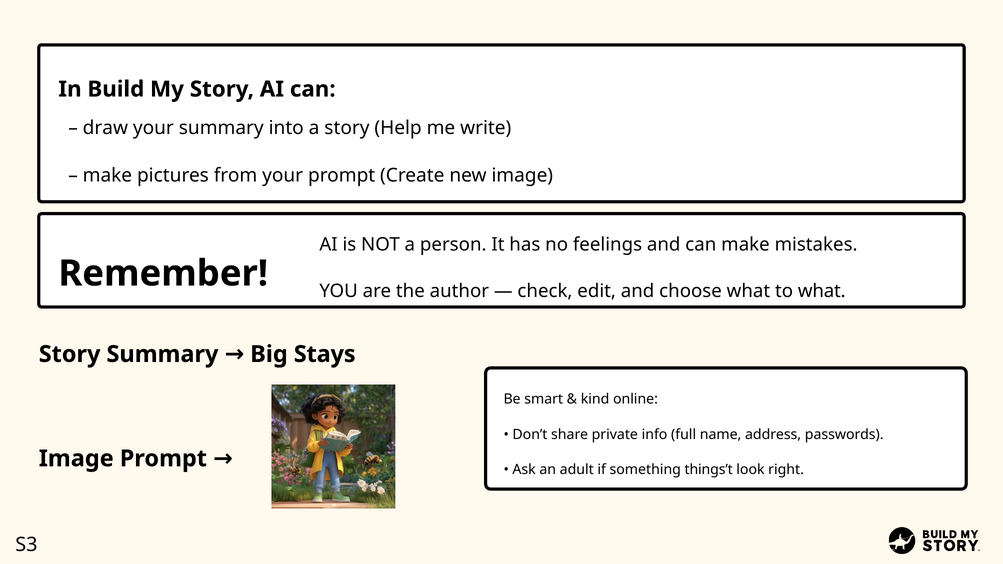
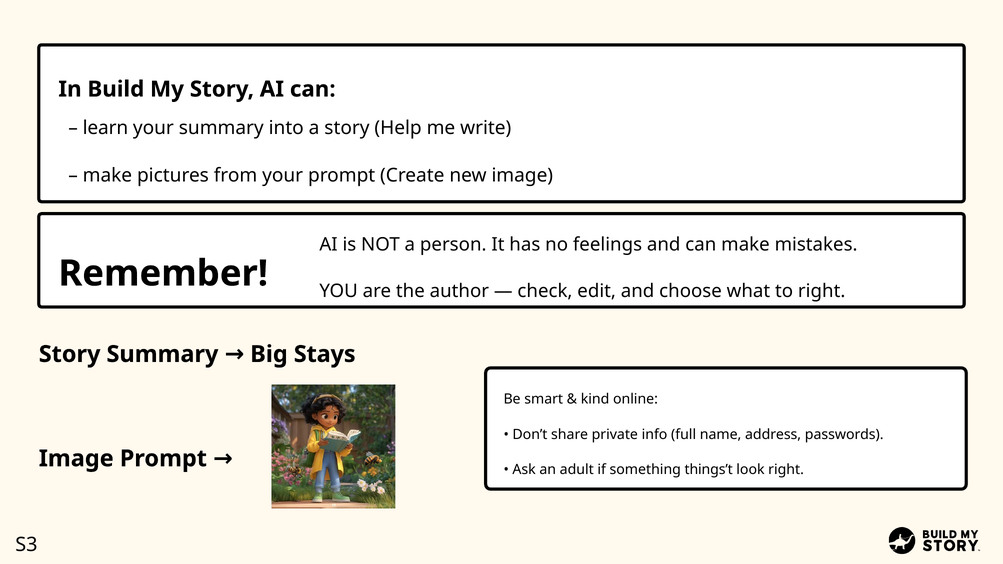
draw: draw -> learn
to what: what -> right
